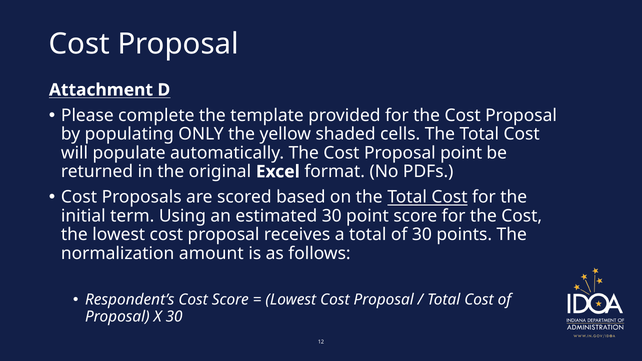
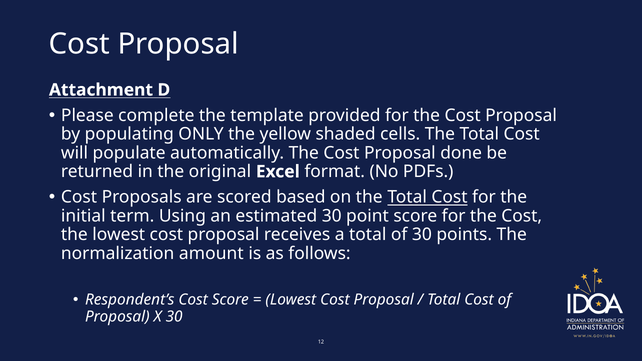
Proposal point: point -> done
